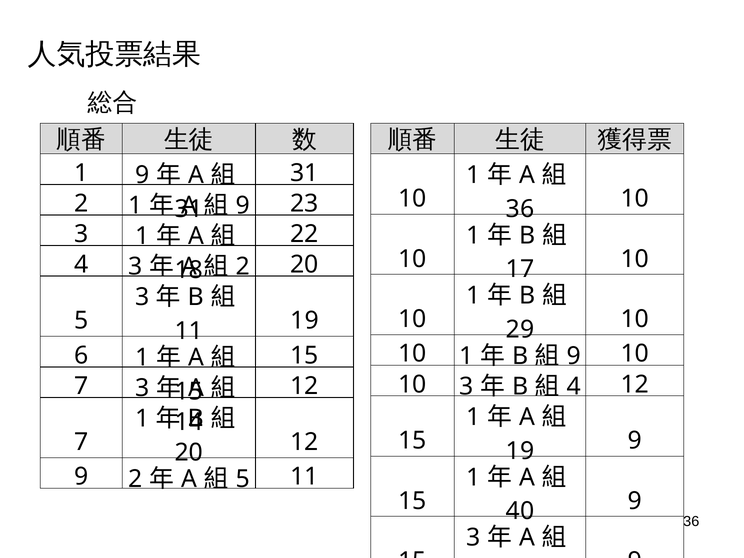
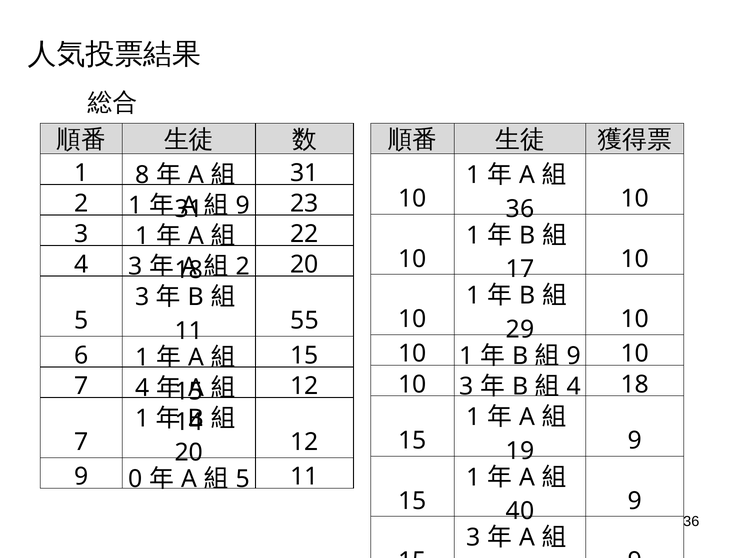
1 9: 9 -> 8
11 19: 19 -> 55
4 12: 12 -> 18
7 3: 3 -> 4
9 2: 2 -> 0
